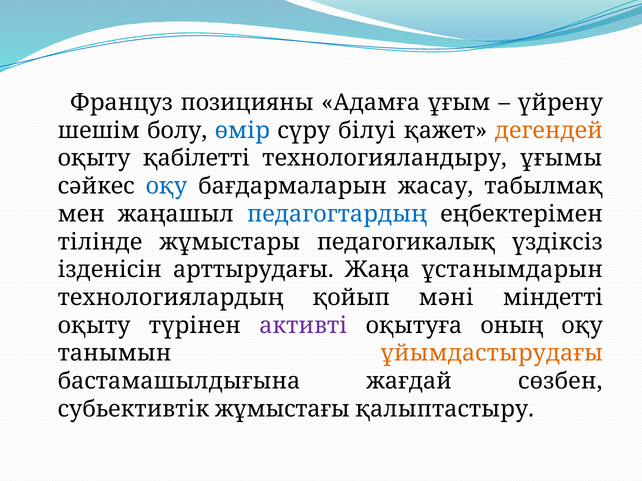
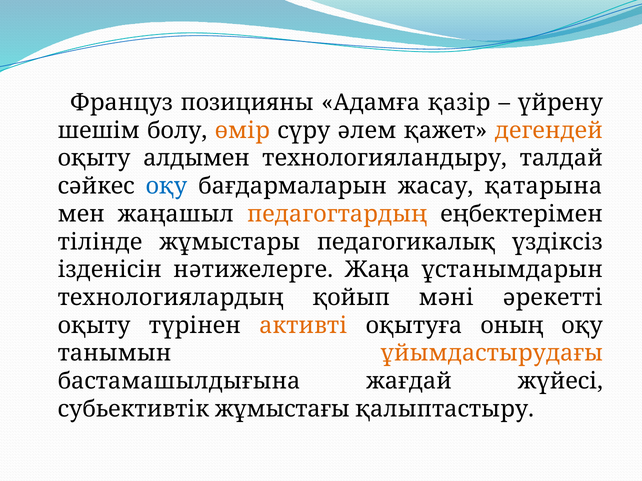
ұғым: ұғым -> қазір
өмір colour: blue -> orange
білуі: білуі -> әлем
қабілетті: қабілетті -> алдымен
ұғымы: ұғымы -> талдай
табылмақ: табылмақ -> қатарына
педагогтардың colour: blue -> orange
арттырудағы: арттырудағы -> нәтижелерге
міндетті: міндетті -> әрекетті
активті colour: purple -> orange
сөзбен: сөзбен -> жүйесі
